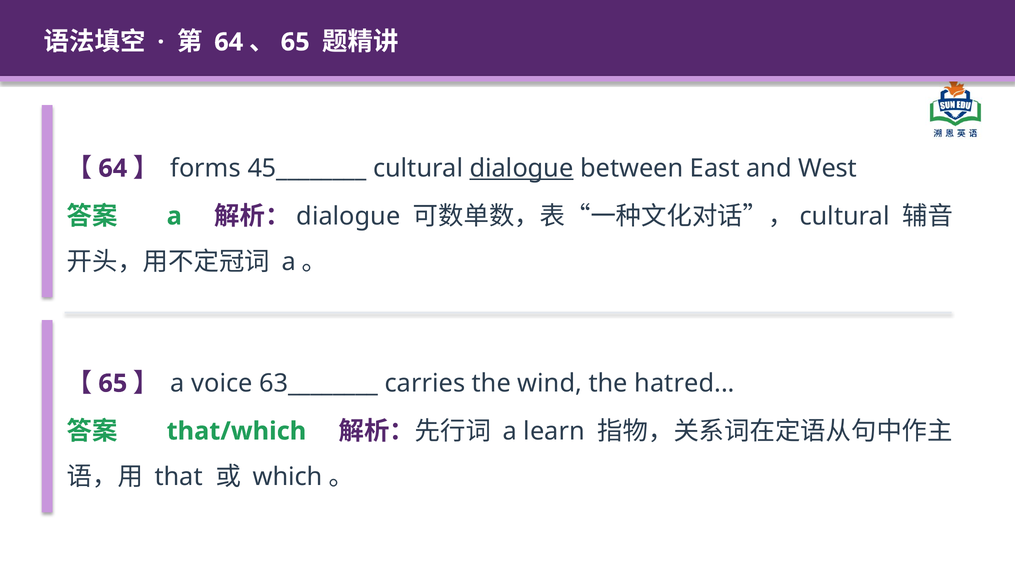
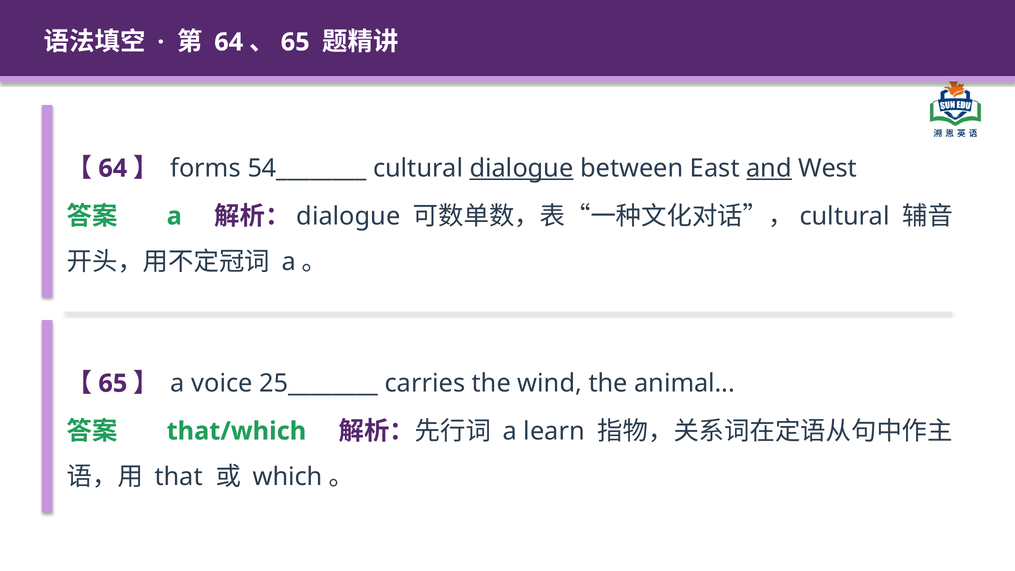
45________: 45________ -> 54________
and underline: none -> present
63________: 63________ -> 25________
hatred: hatred -> animal
